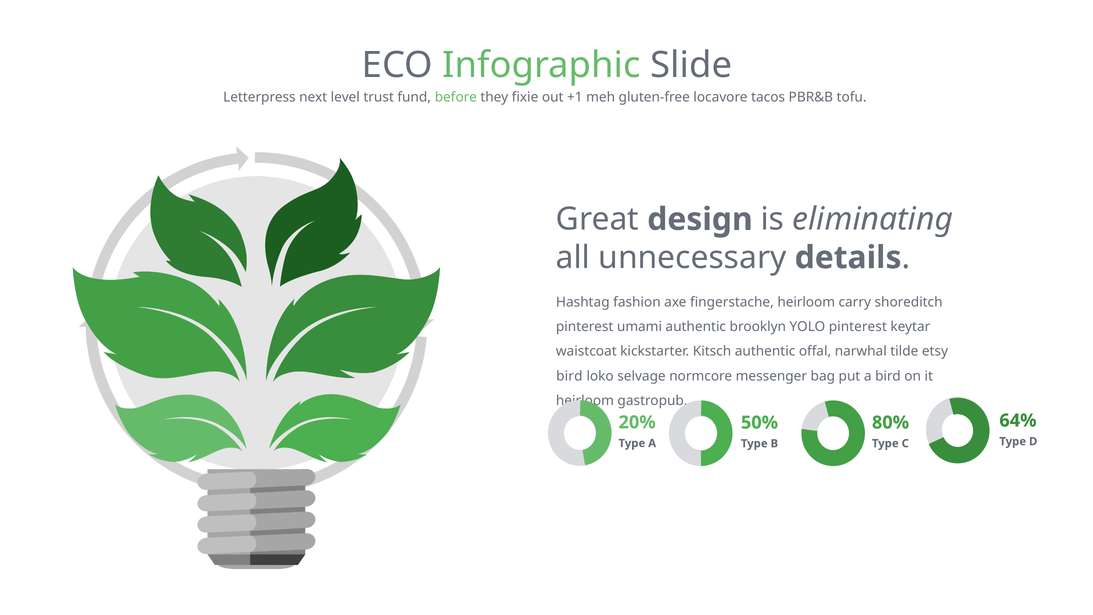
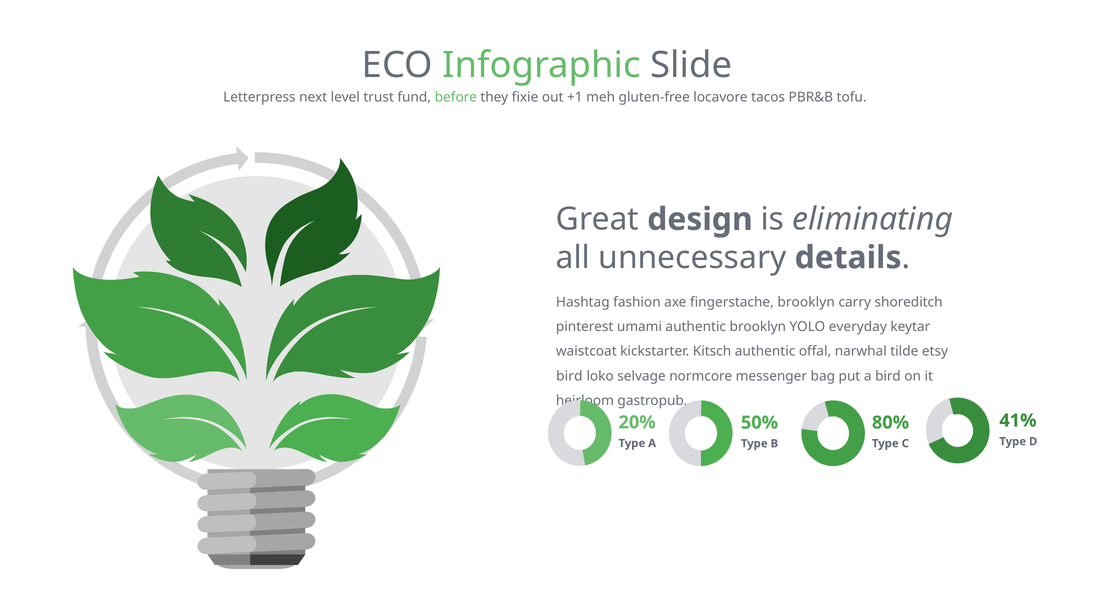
fingerstache heirloom: heirloom -> brooklyn
YOLO pinterest: pinterest -> everyday
64%: 64% -> 41%
